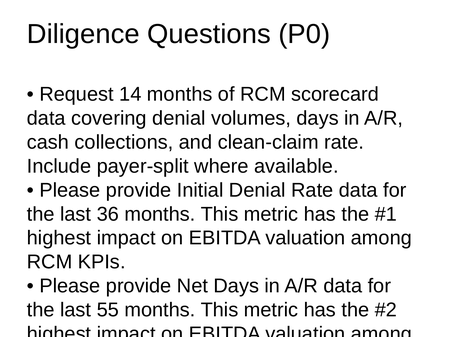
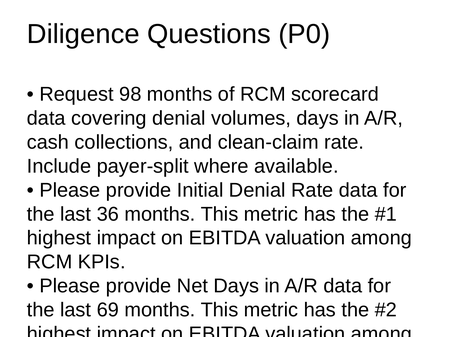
14: 14 -> 98
55: 55 -> 69
